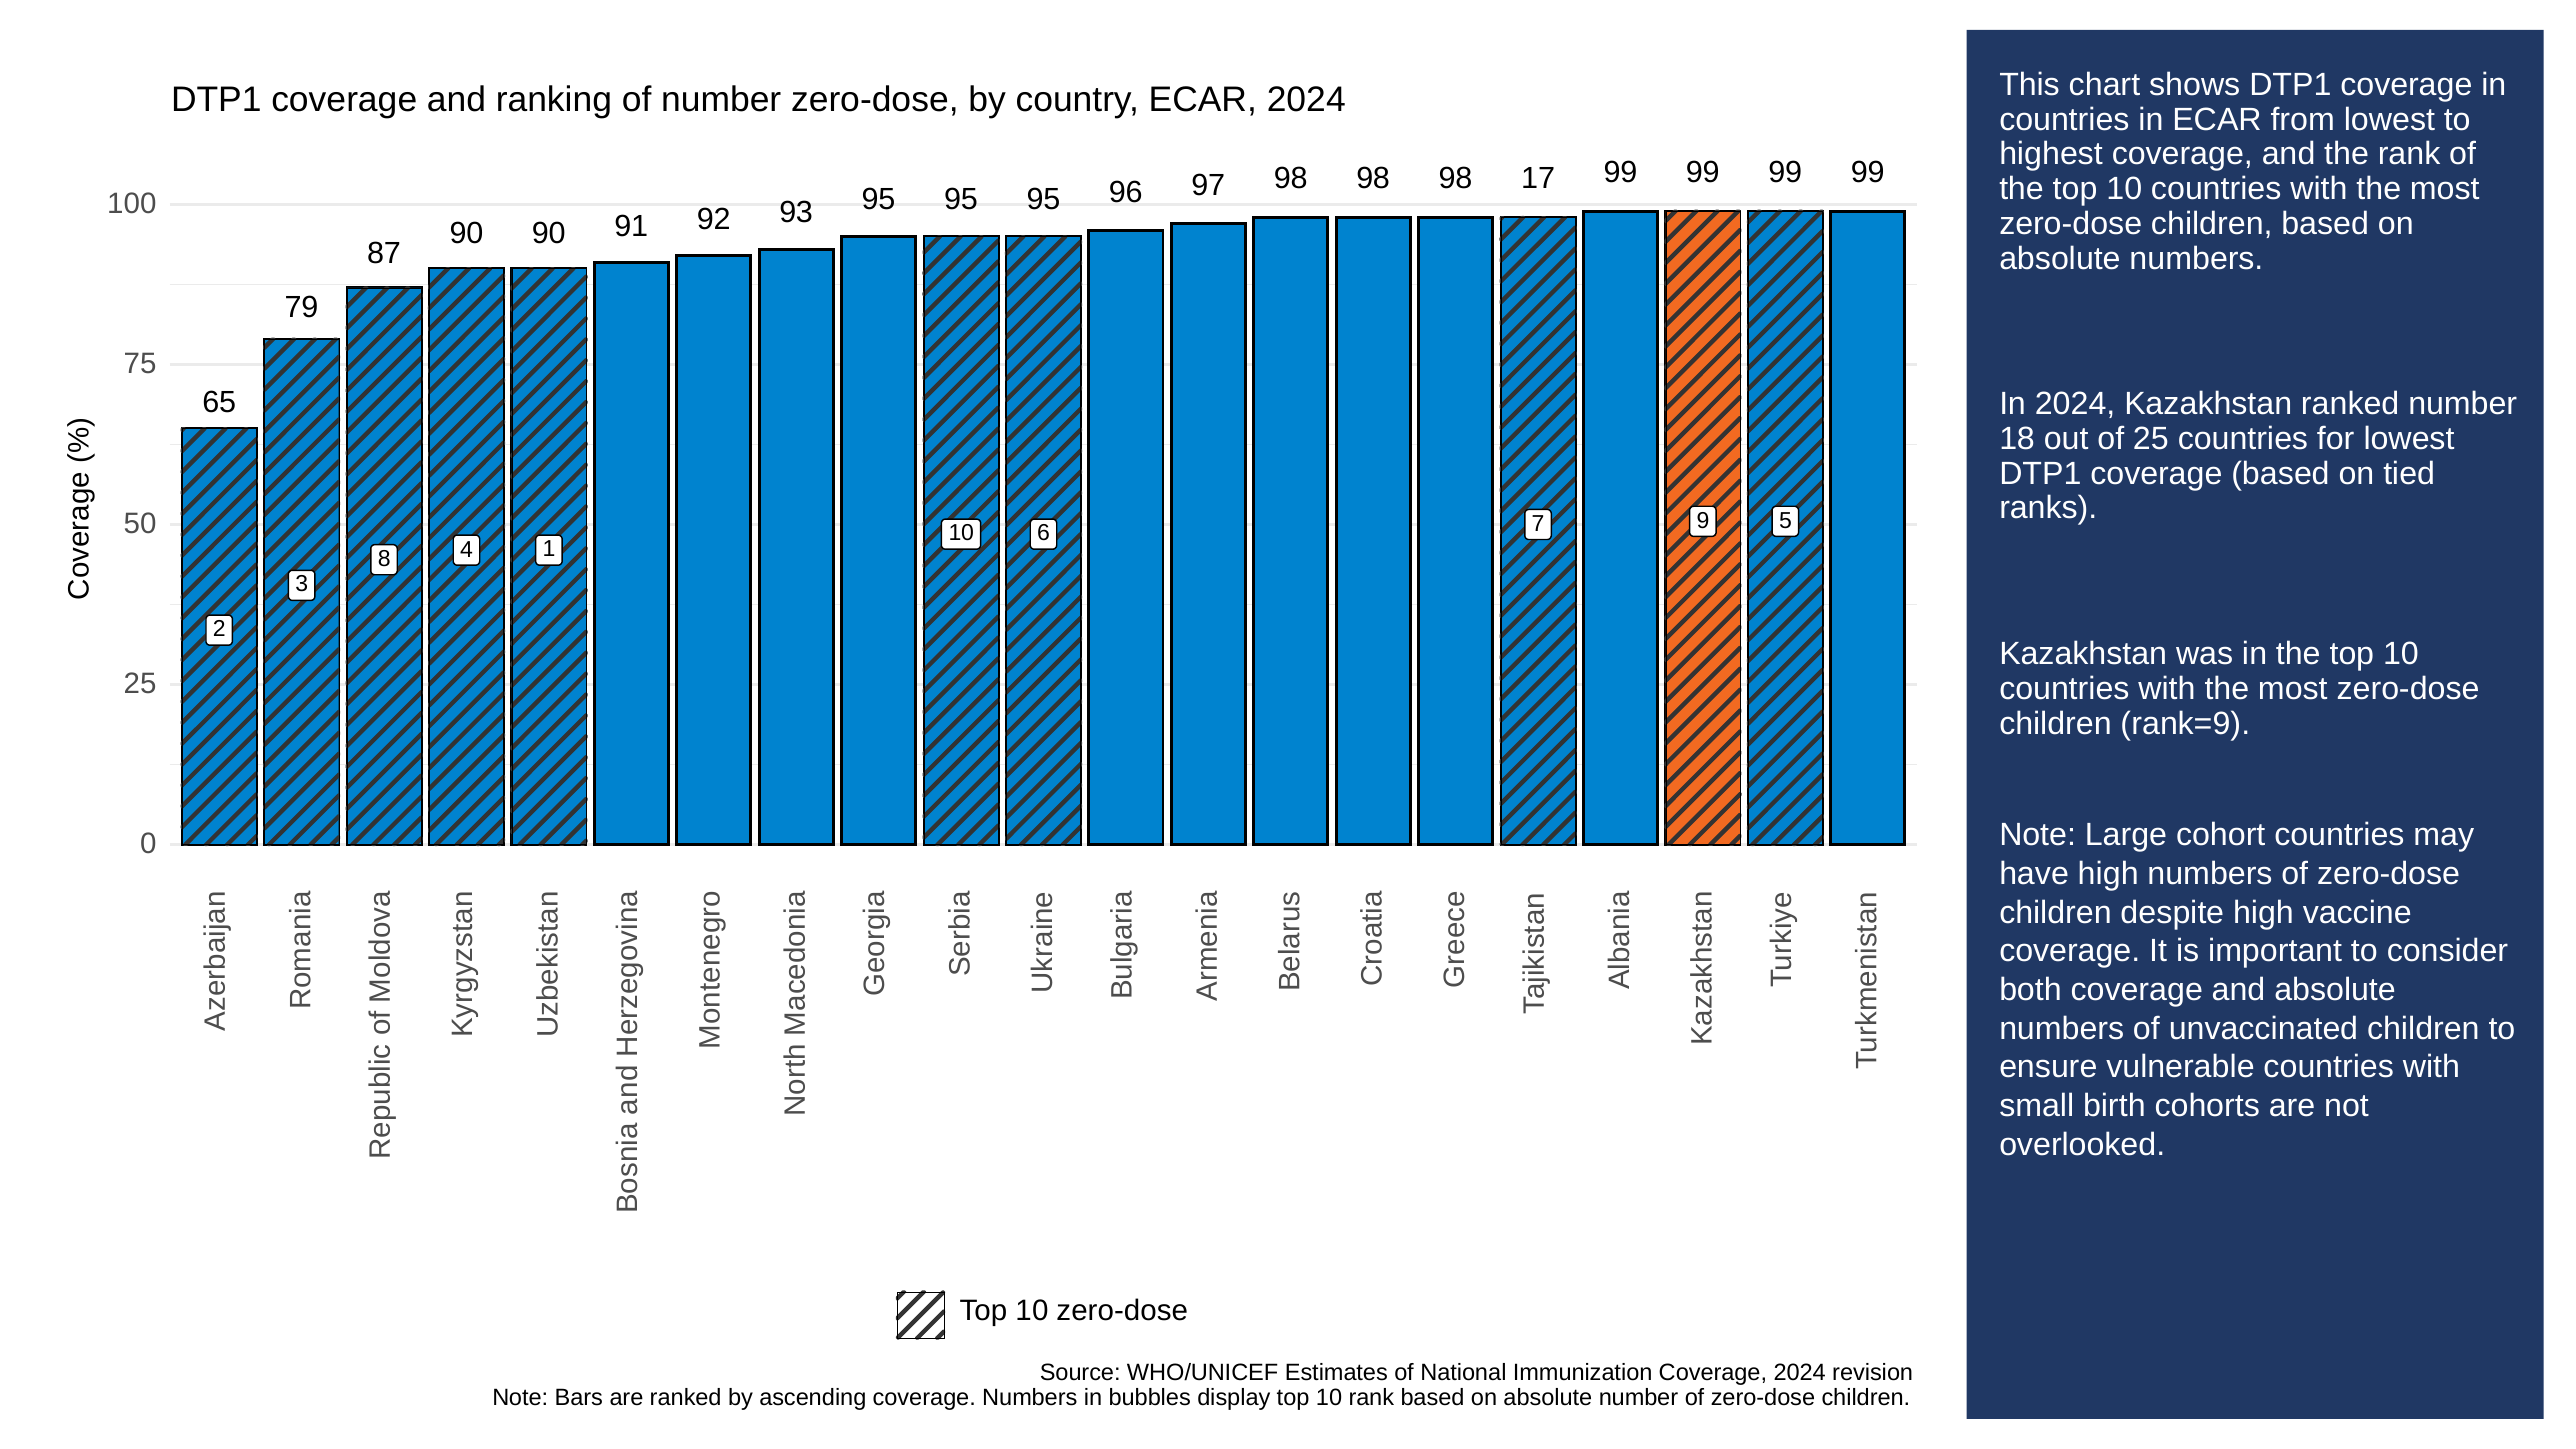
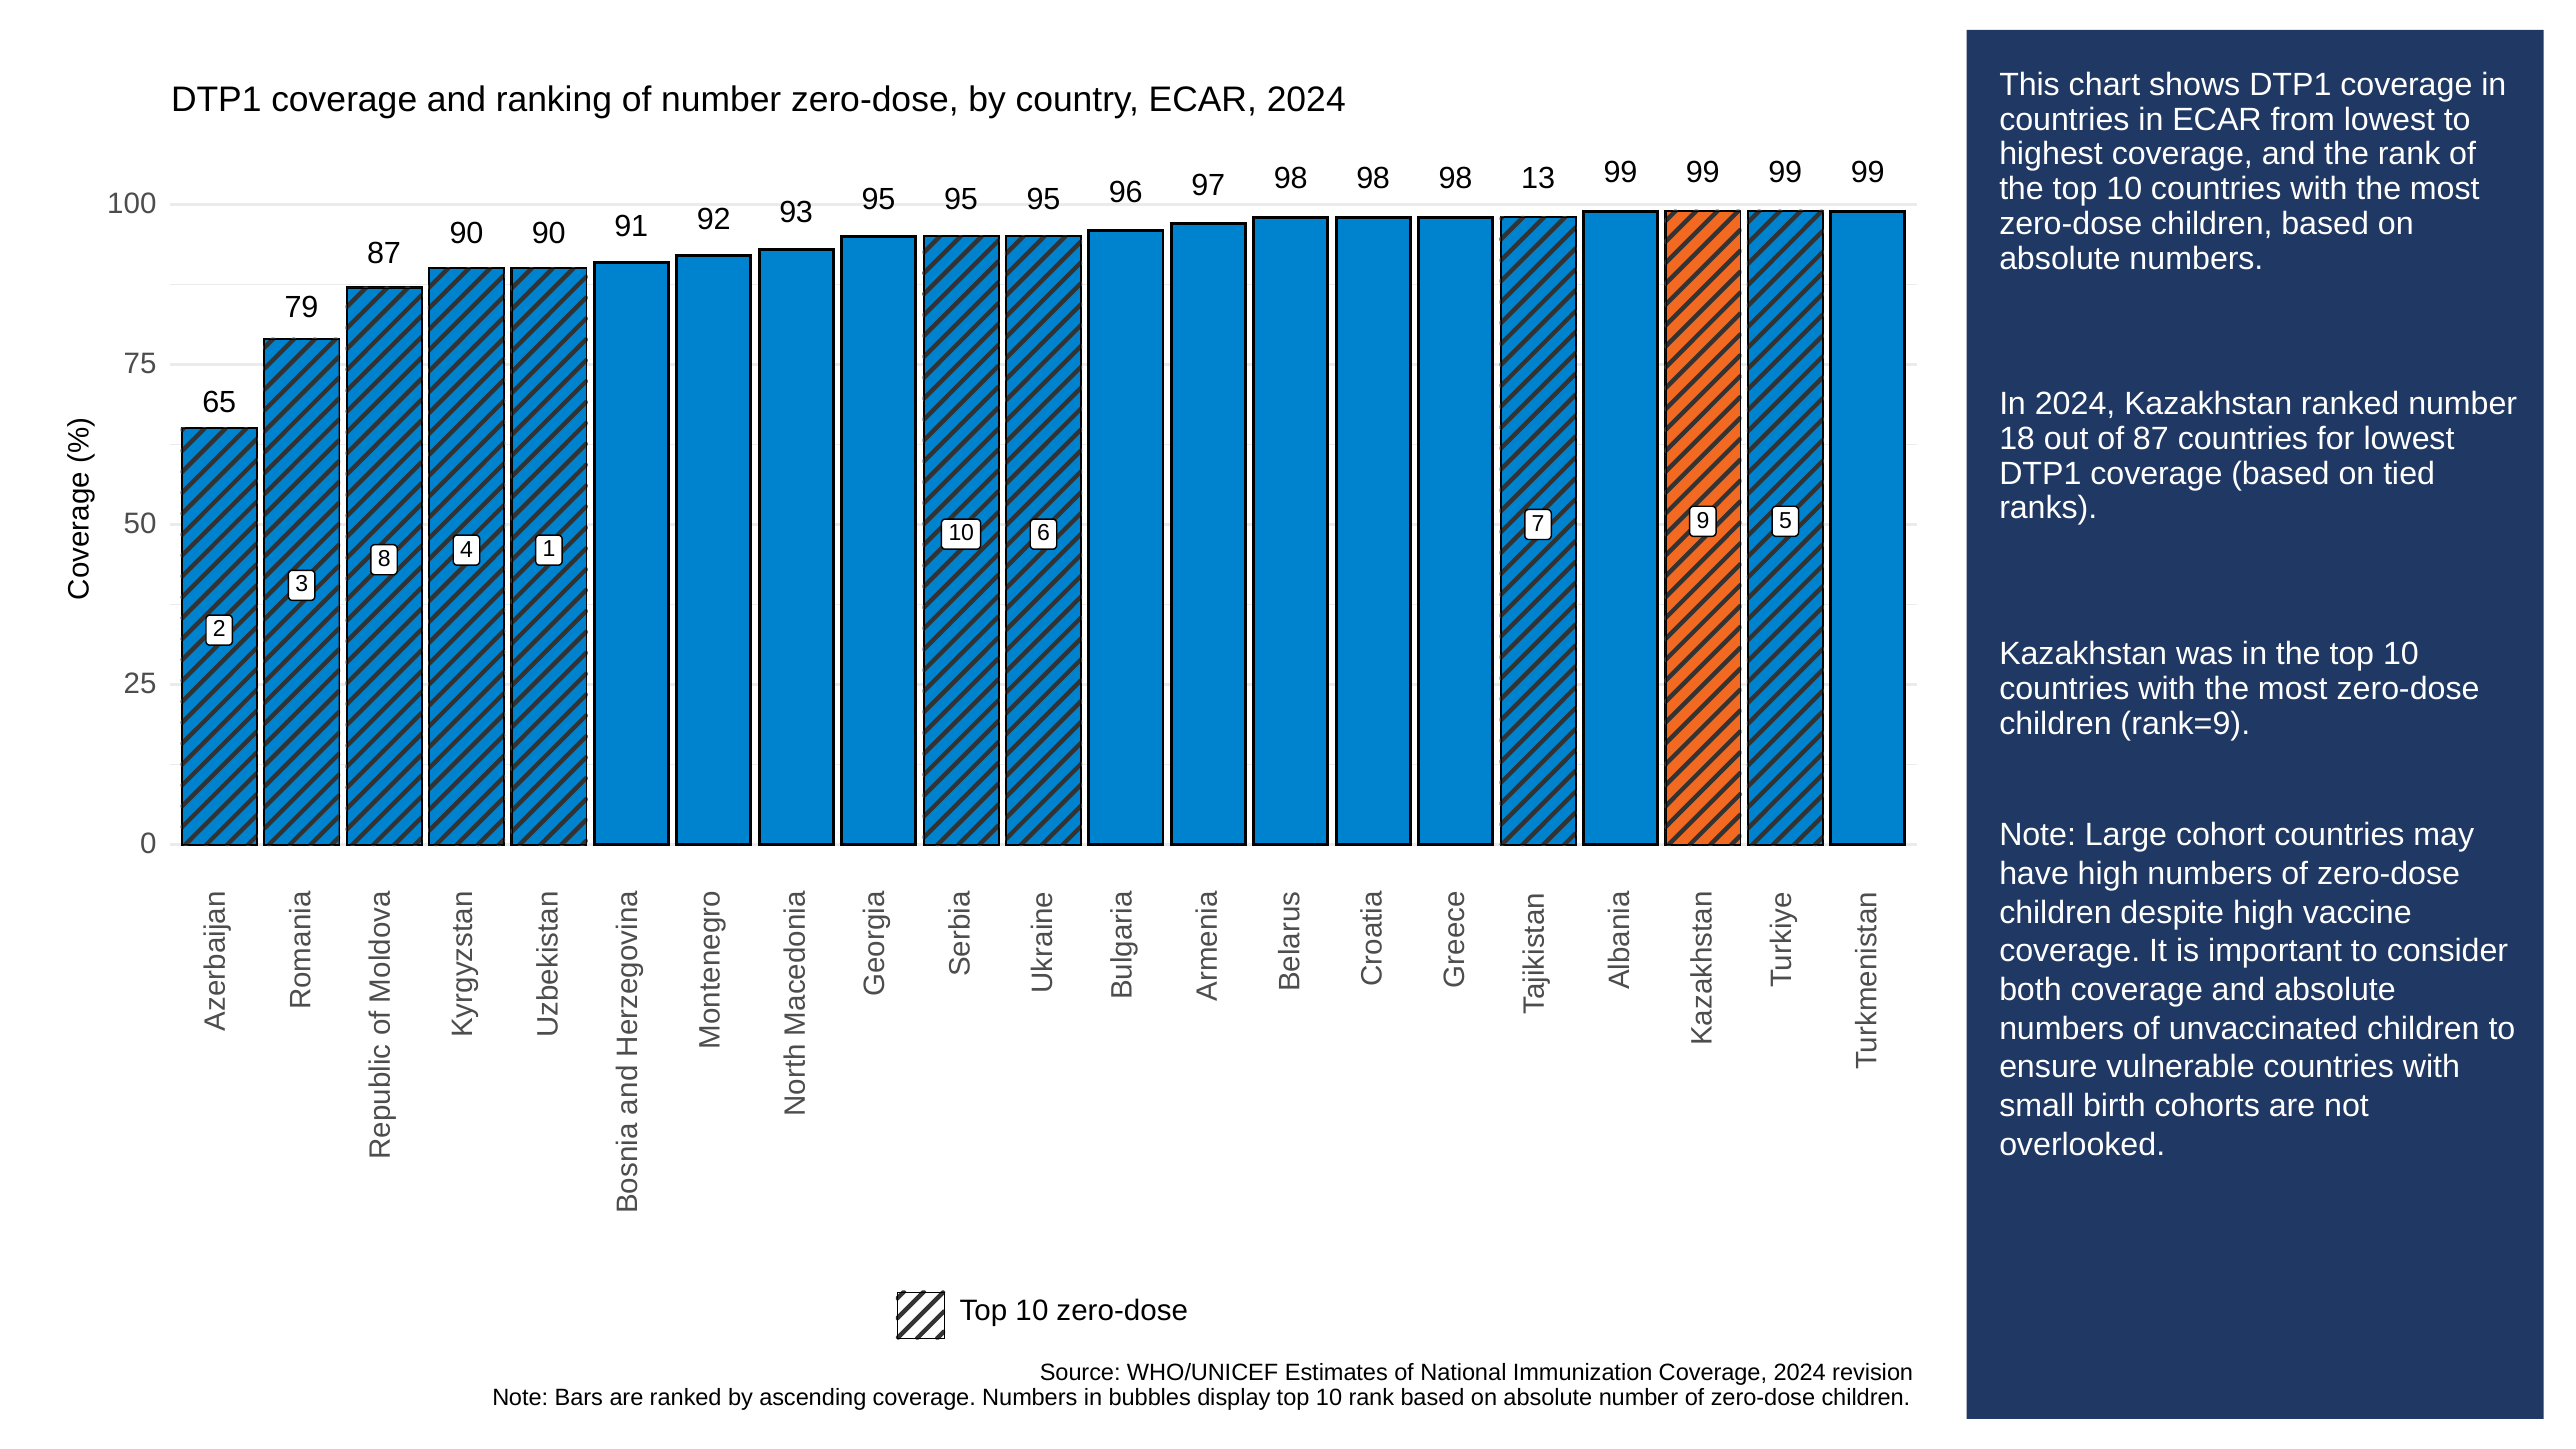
17: 17 -> 13
of 25: 25 -> 87
